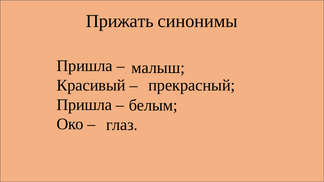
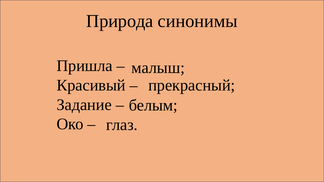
Прижать: Прижать -> Природа
Пришла at (84, 105): Пришла -> Задание
